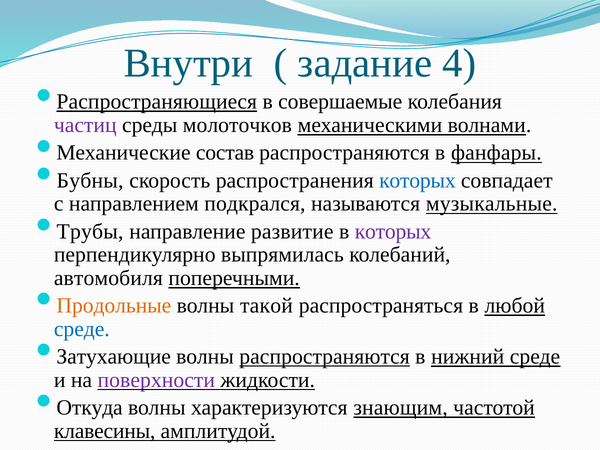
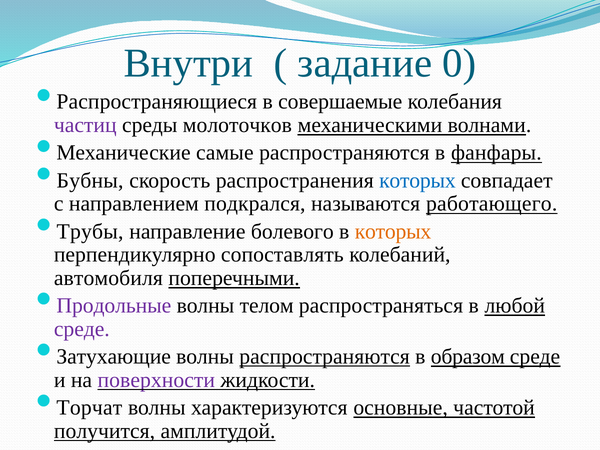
4: 4 -> 0
Распространяющиеся underline: present -> none
состав: состав -> самые
музыкальные: музыкальные -> работающего
развитие: развитие -> болевого
которых at (393, 231) colour: purple -> orange
выпрямилась: выпрямилась -> сопоставлять
Продольные colour: orange -> purple
такой: такой -> телом
среде at (82, 329) colour: blue -> purple
нижний: нижний -> образом
Откуда: Откуда -> Торчат
знающим: знающим -> основные
клавесины: клавесины -> получится
